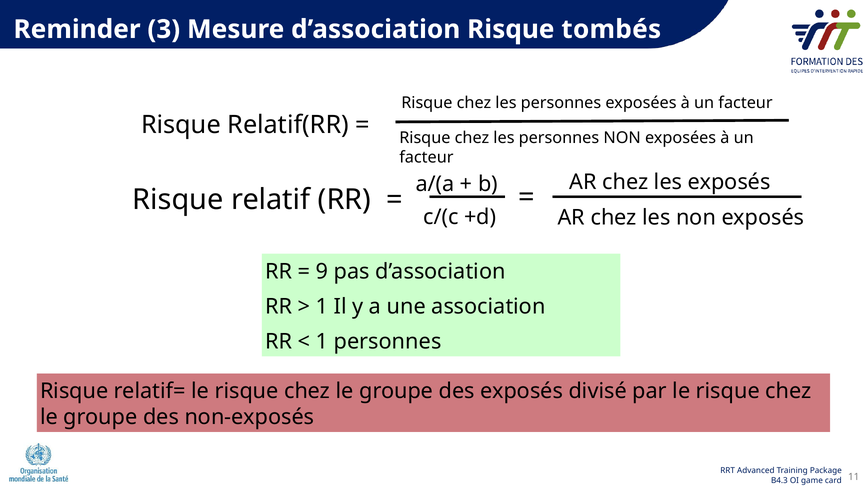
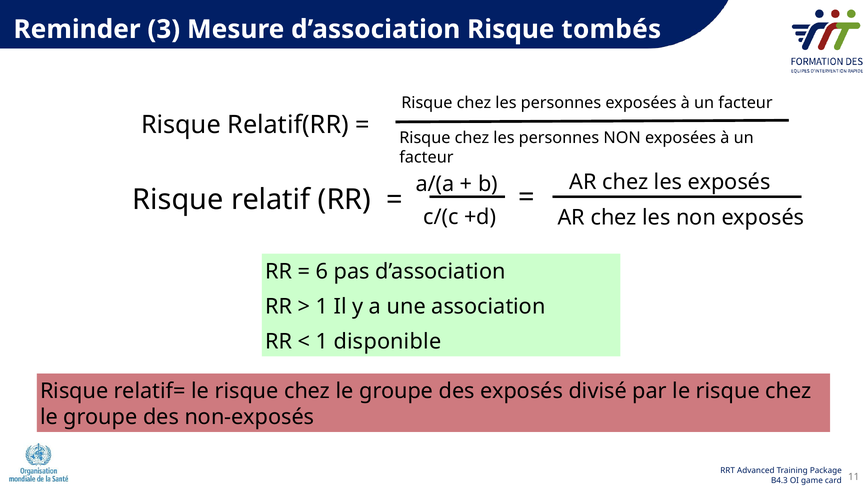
9: 9 -> 6
1 personnes: personnes -> disponible
